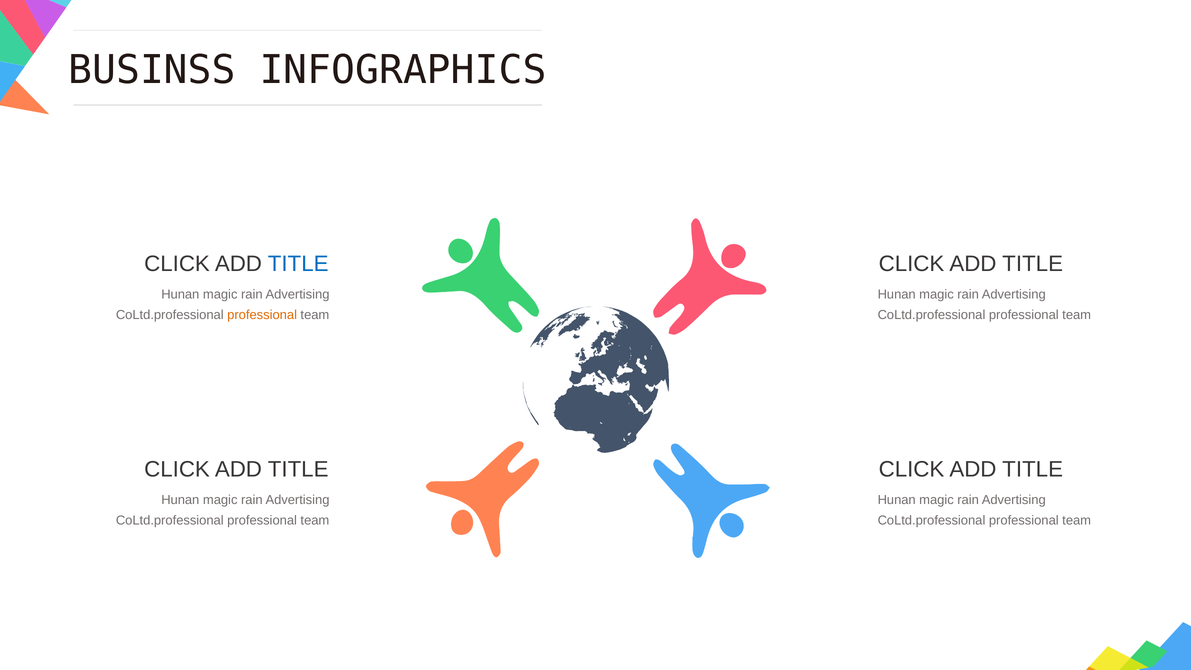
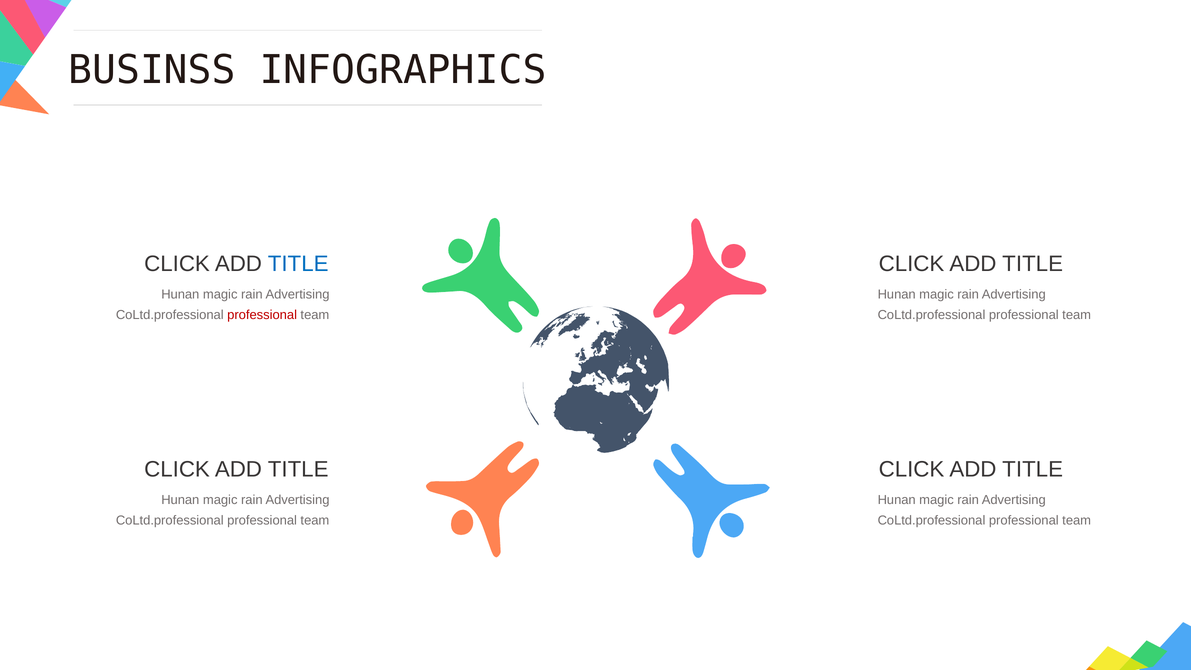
professional at (262, 315) colour: orange -> red
